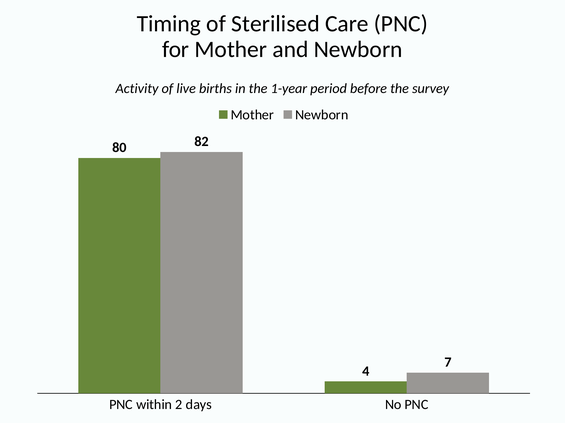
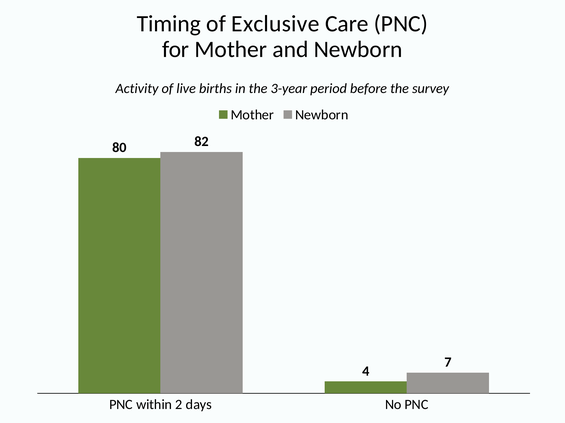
Sterilised: Sterilised -> Exclusive
1-year: 1-year -> 3-year
